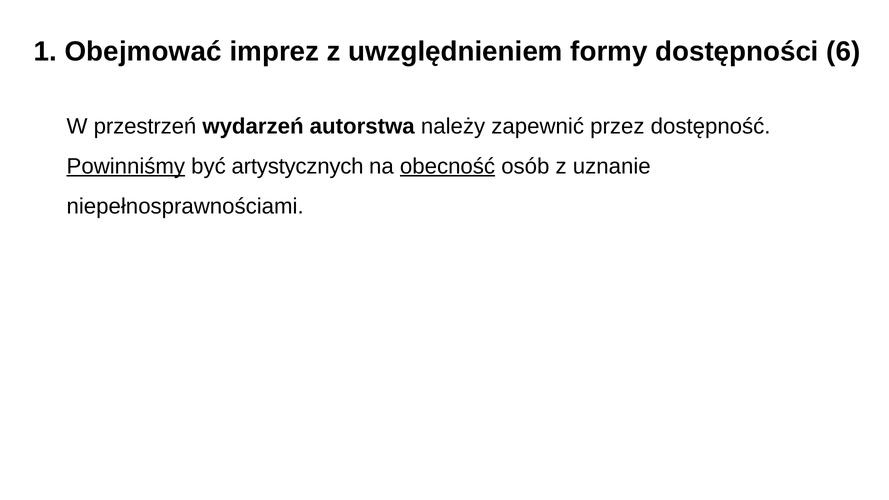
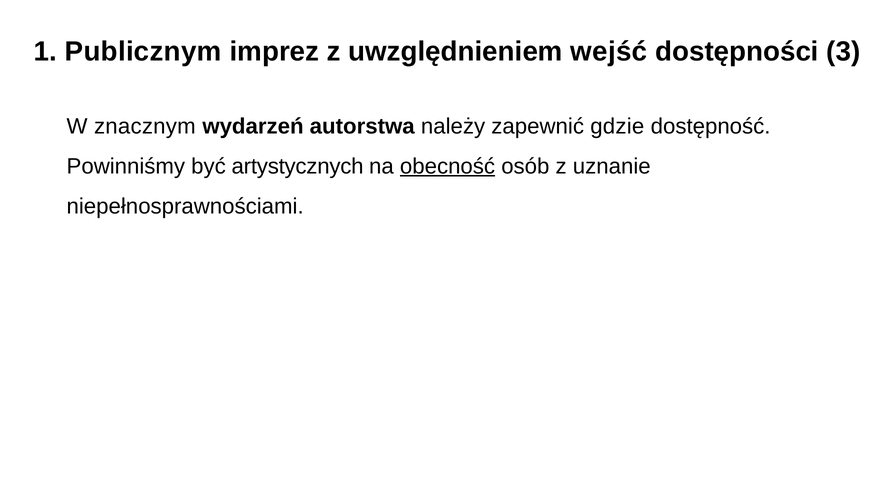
Obejmować: Obejmować -> Publicznym
formy: formy -> wejść
6: 6 -> 3
przestrzeń: przestrzeń -> znacznym
przez: przez -> gdzie
Powinniśmy underline: present -> none
